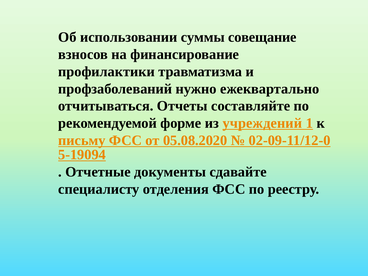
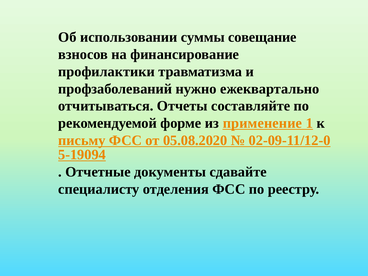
учреждений: учреждений -> применение
